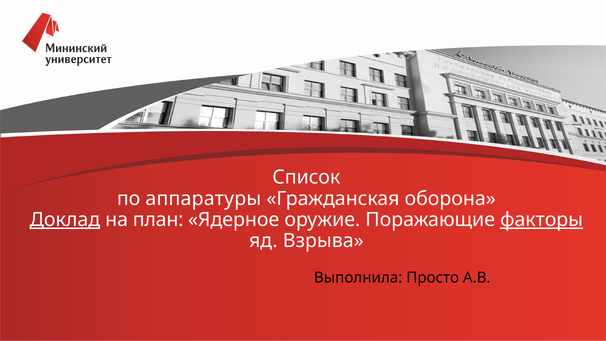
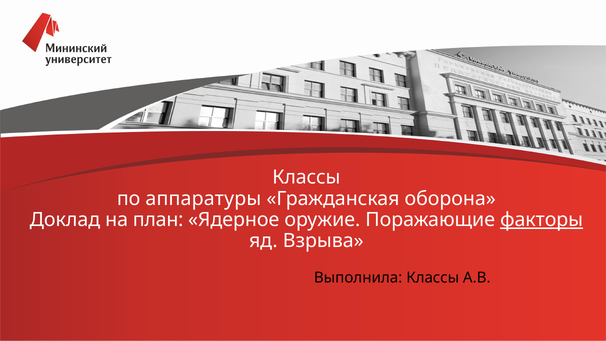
Список at (306, 177): Список -> Классы
Доклад underline: present -> none
Выполнила Просто: Просто -> Классы
